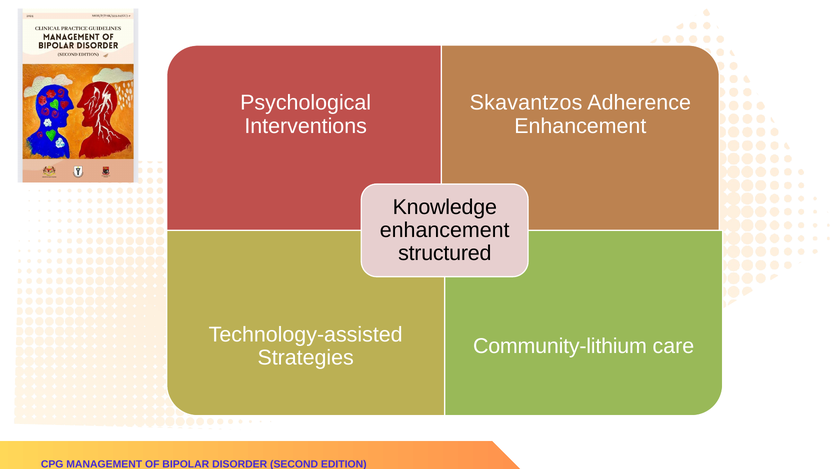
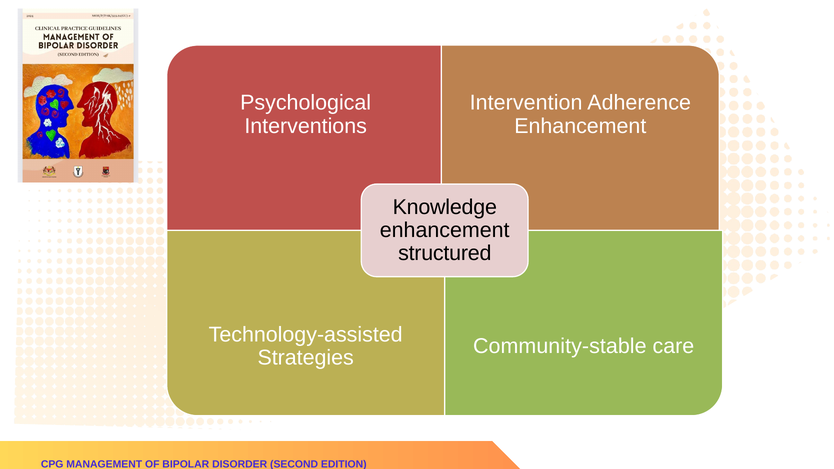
Skavantzos at (526, 103): Skavantzos -> Intervention
Community-lithium: Community-lithium -> Community-stable
